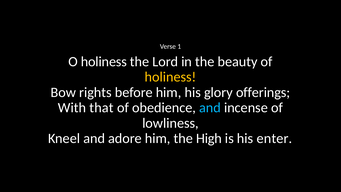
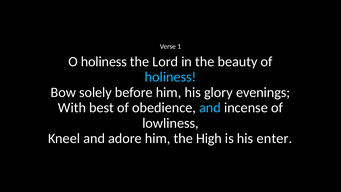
holiness at (170, 77) colour: yellow -> light blue
rights: rights -> solely
offerings: offerings -> evenings
that: that -> best
